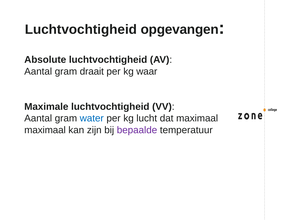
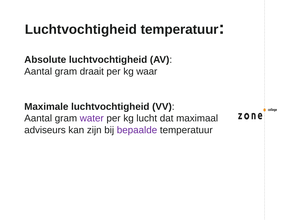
Luchtvochtigheid opgevangen: opgevangen -> temperatuur
water colour: blue -> purple
maximaal at (45, 130): maximaal -> adviseurs
